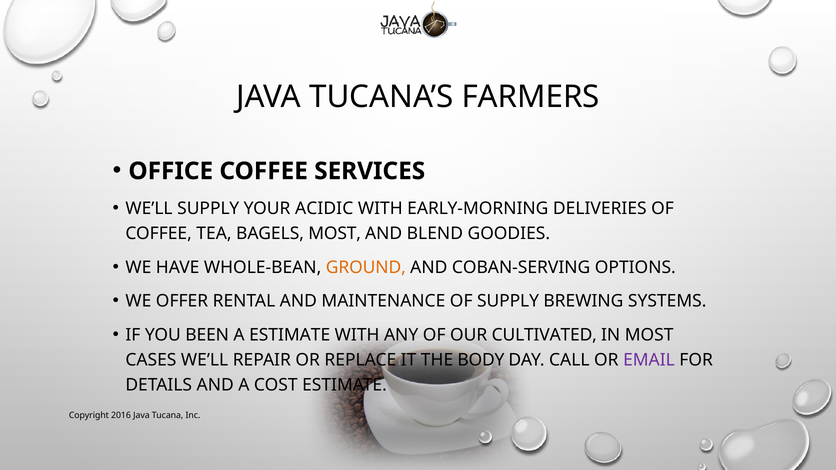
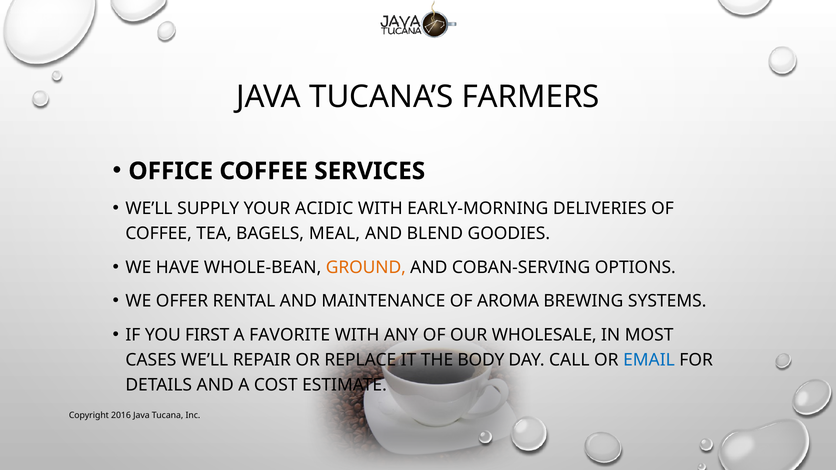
BAGELS MOST: MOST -> MEAL
OF SUPPLY: SUPPLY -> AROMA
BEEN: BEEN -> FIRST
A ESTIMATE: ESTIMATE -> FAVORITE
CULTIVATED: CULTIVATED -> WHOLESALE
EMAIL colour: purple -> blue
